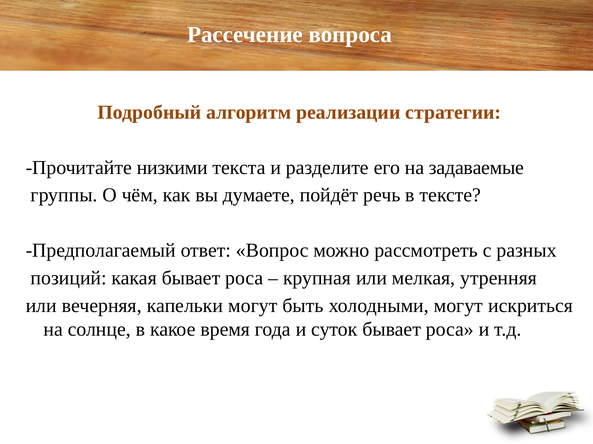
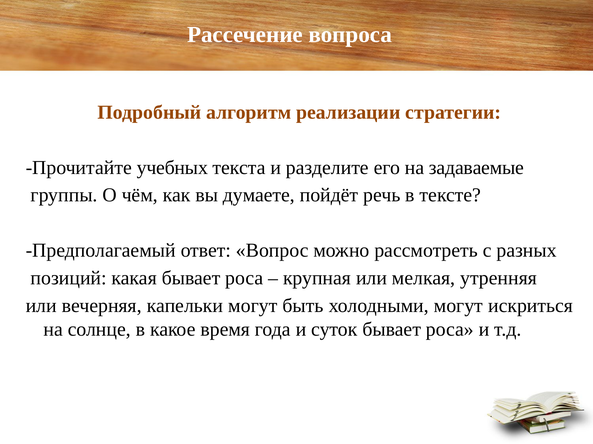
низкими: низкими -> учебных
